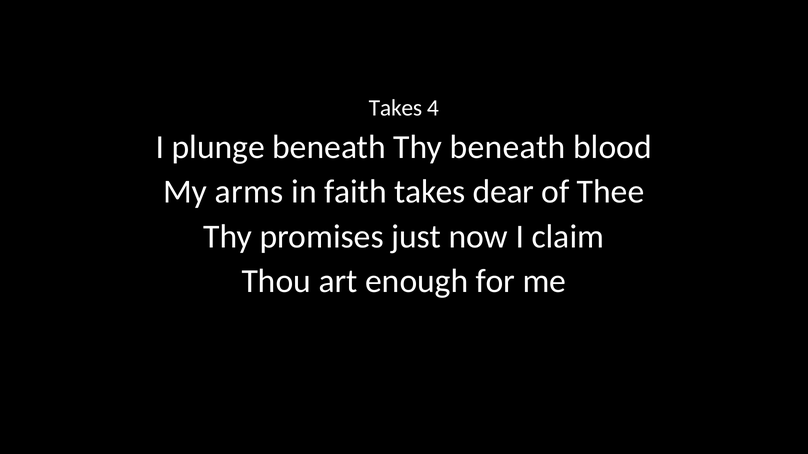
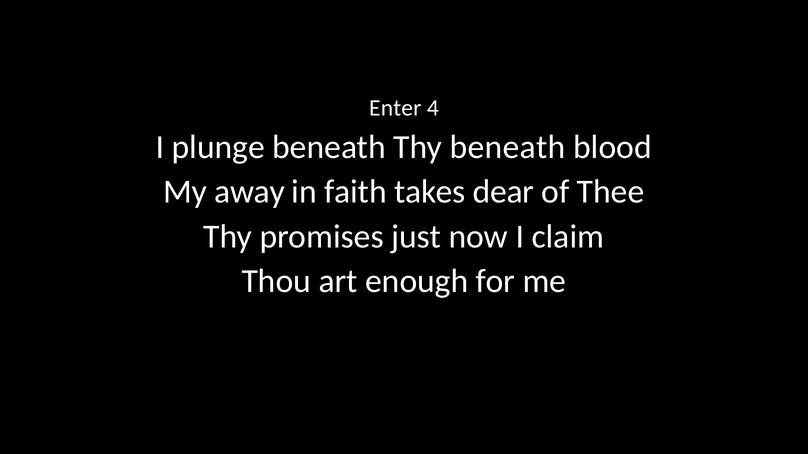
Takes at (395, 108): Takes -> Enter
arms: arms -> away
